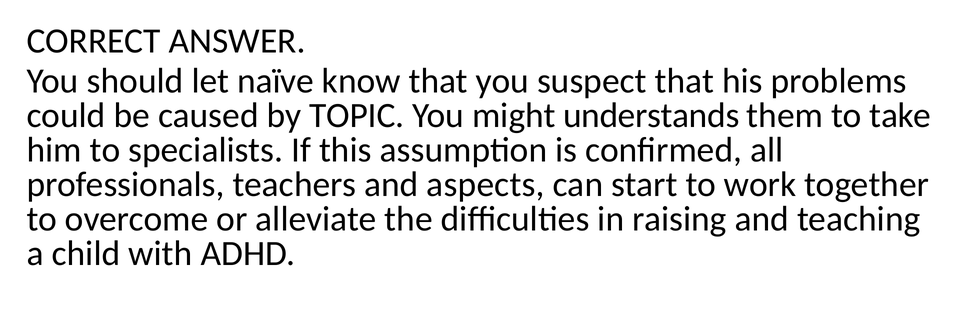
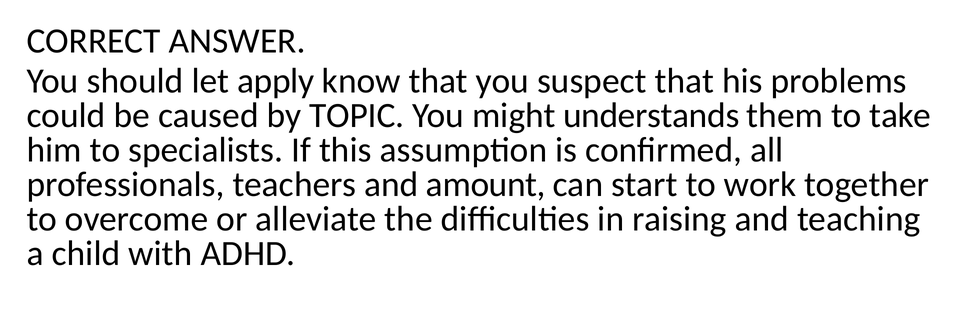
naïve: naïve -> apply
aspects: aspects -> amount
